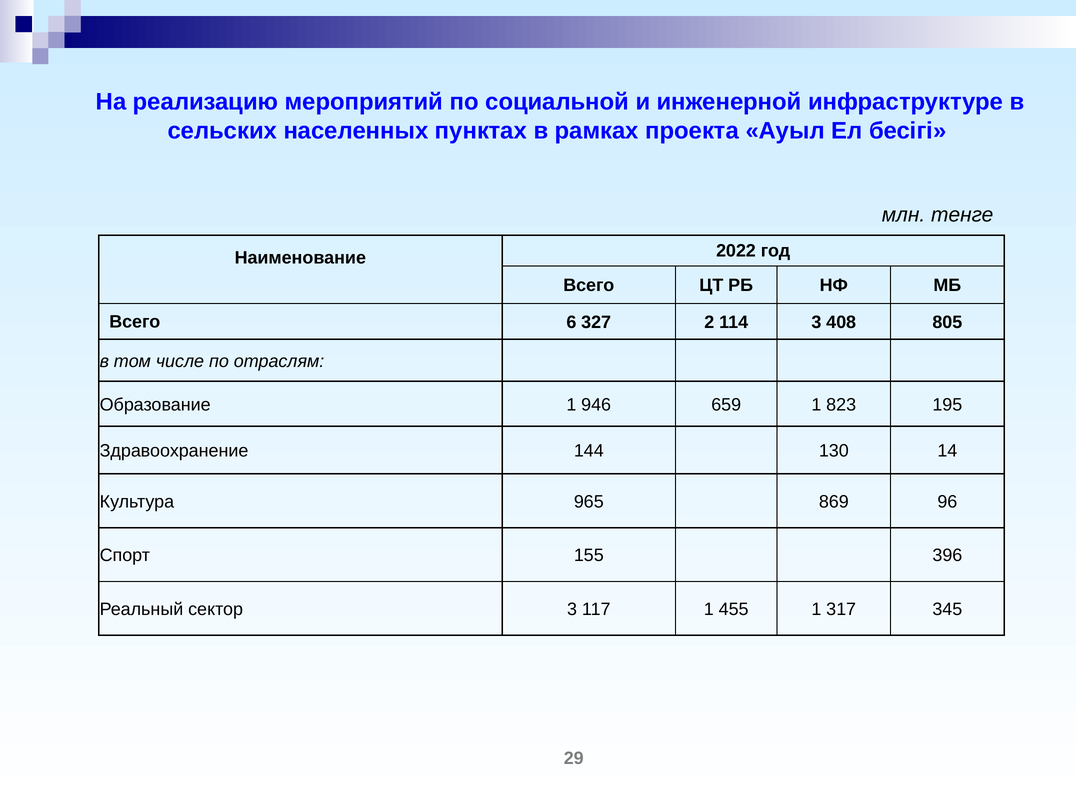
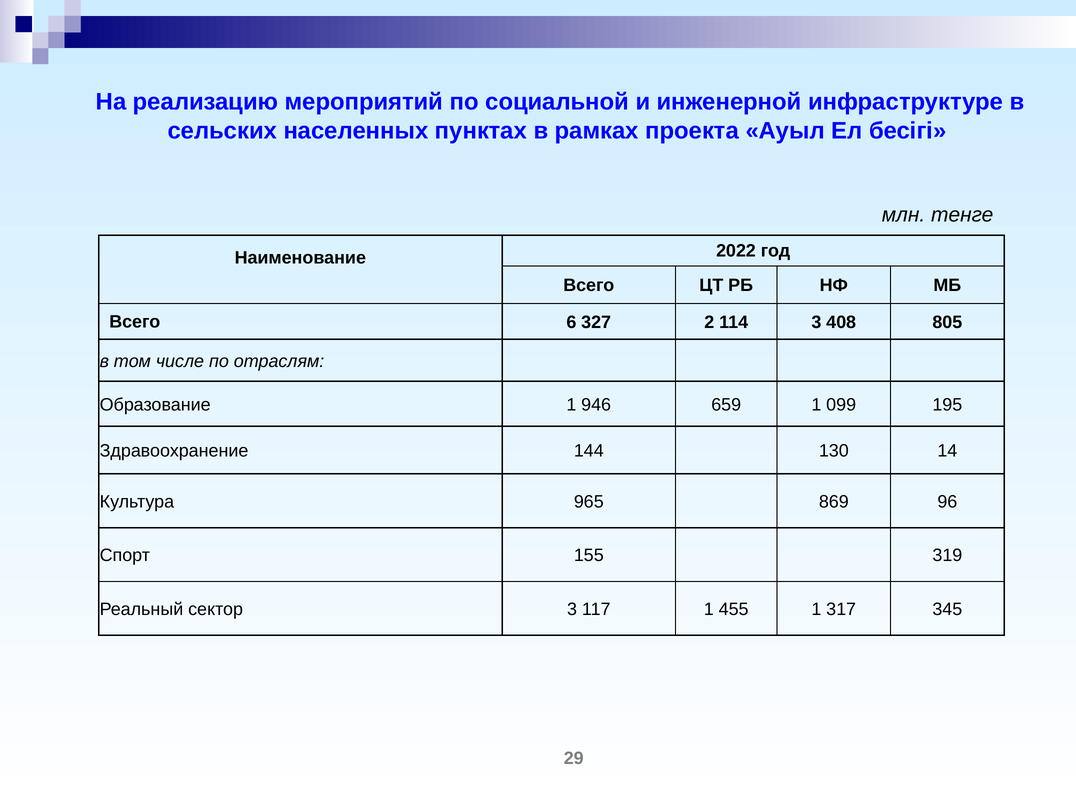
823: 823 -> 099
396: 396 -> 319
